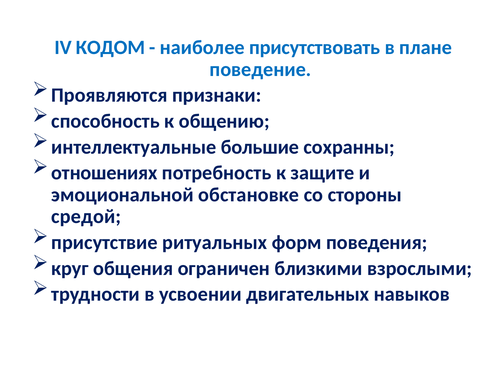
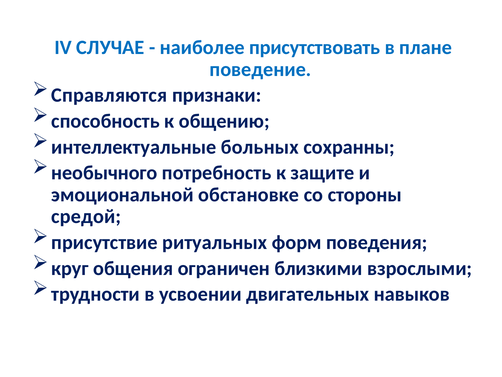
КОДОМ: КОДОМ -> СЛУЧАЕ
Проявляются: Проявляются -> Справляются
большие: большие -> больных
отношениях: отношениях -> необычного
